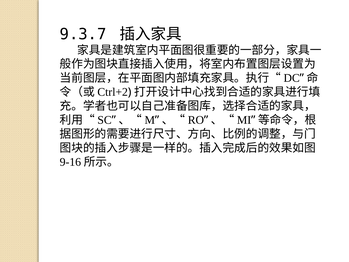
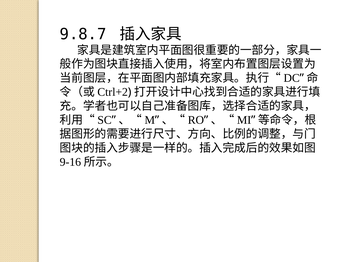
9.3.7: 9.3.7 -> 9.8.7
